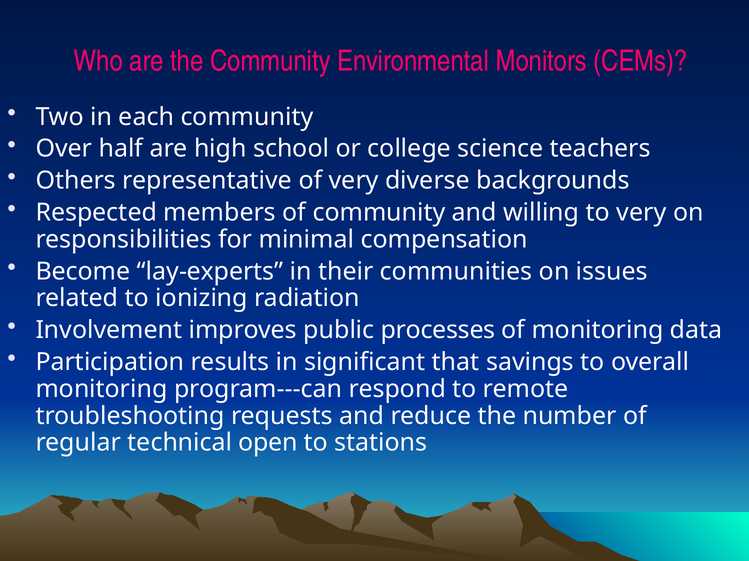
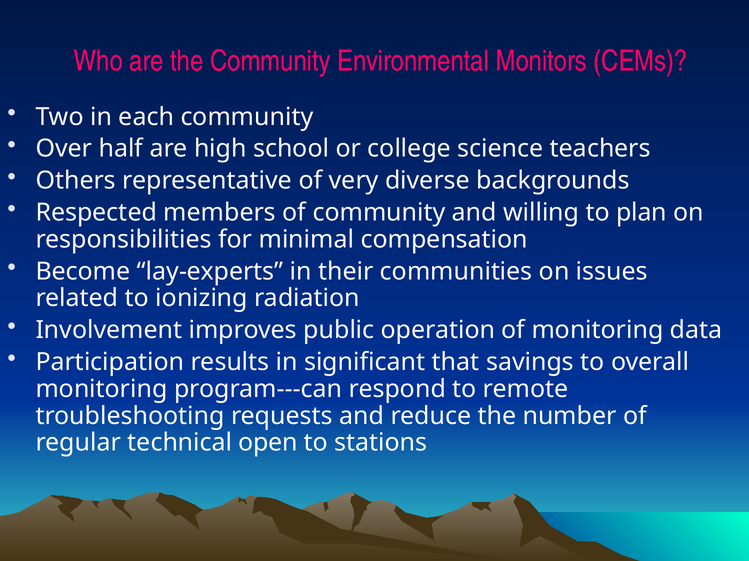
to very: very -> plan
processes: processes -> operation
